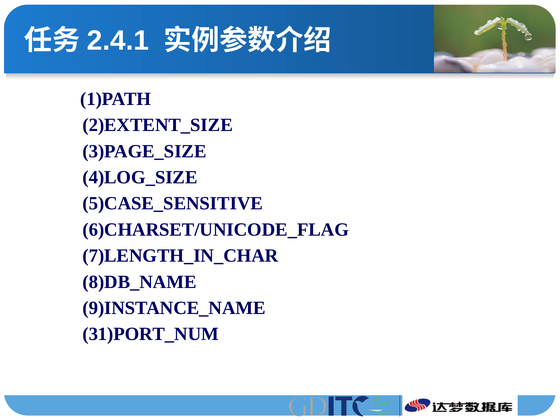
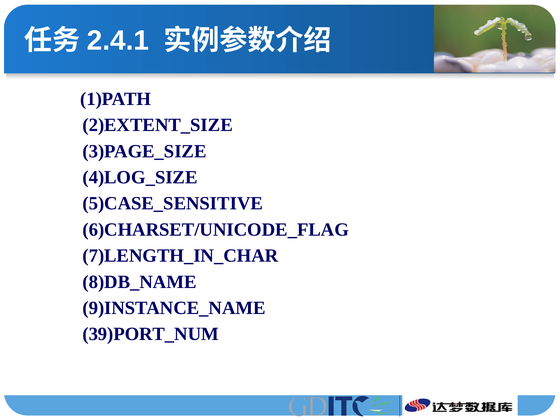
31)PORT_NUM: 31)PORT_NUM -> 39)PORT_NUM
